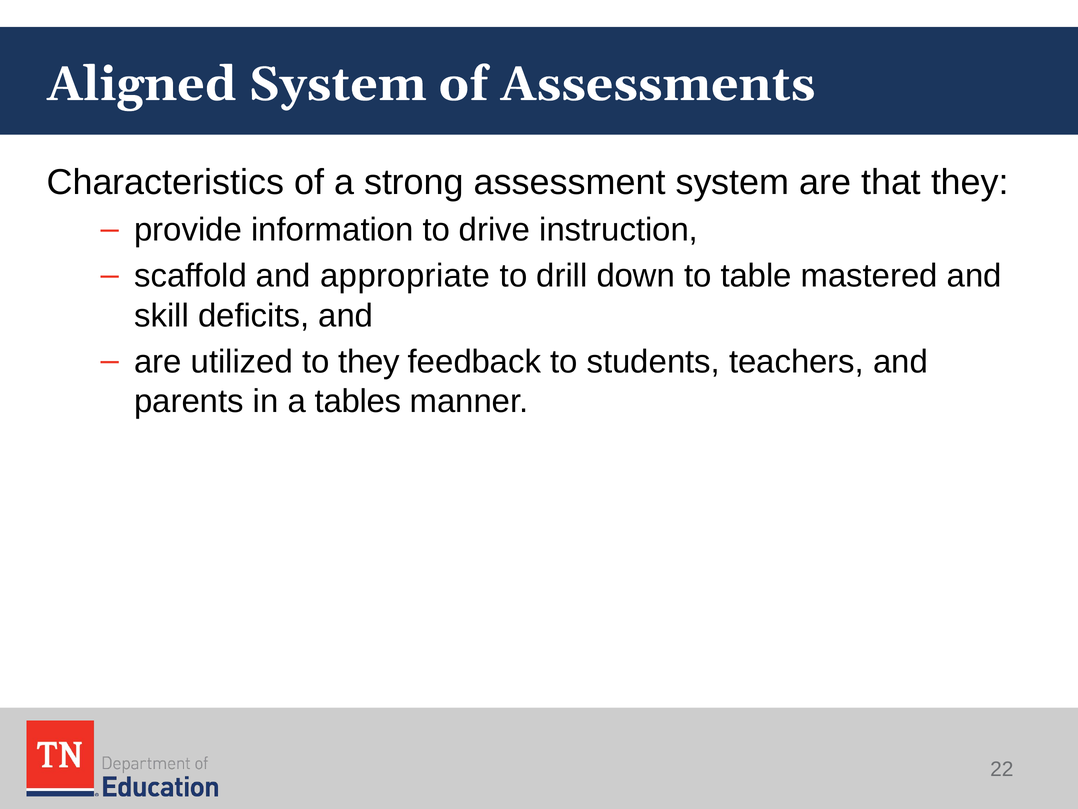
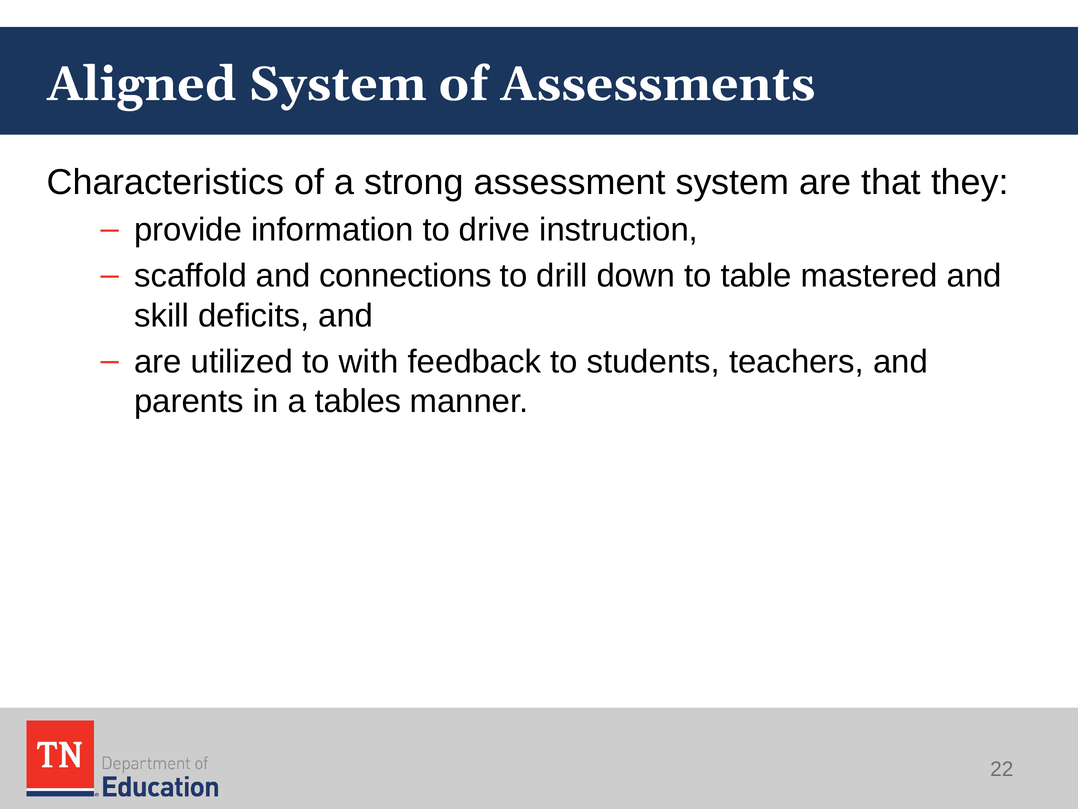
appropriate: appropriate -> connections
to they: they -> with
